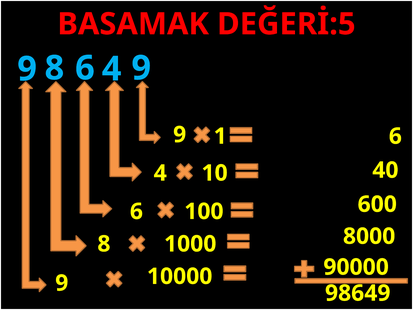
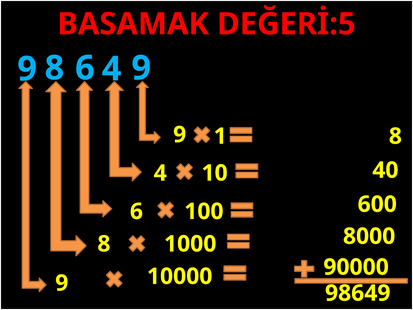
1 6: 6 -> 8
